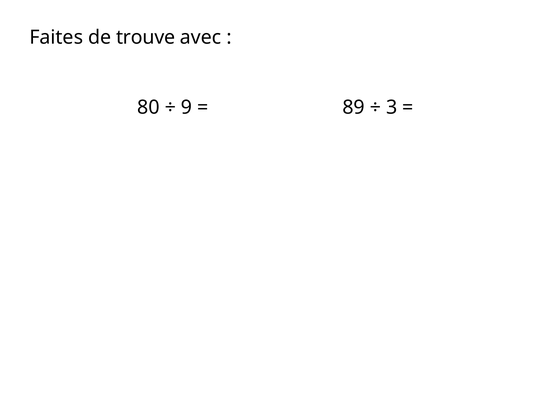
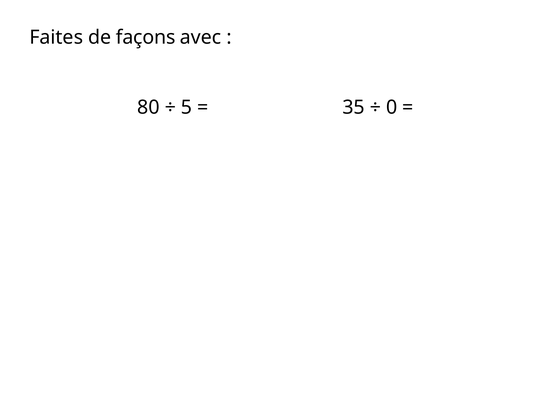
trouve: trouve -> façons
9: 9 -> 5
89: 89 -> 35
3: 3 -> 0
